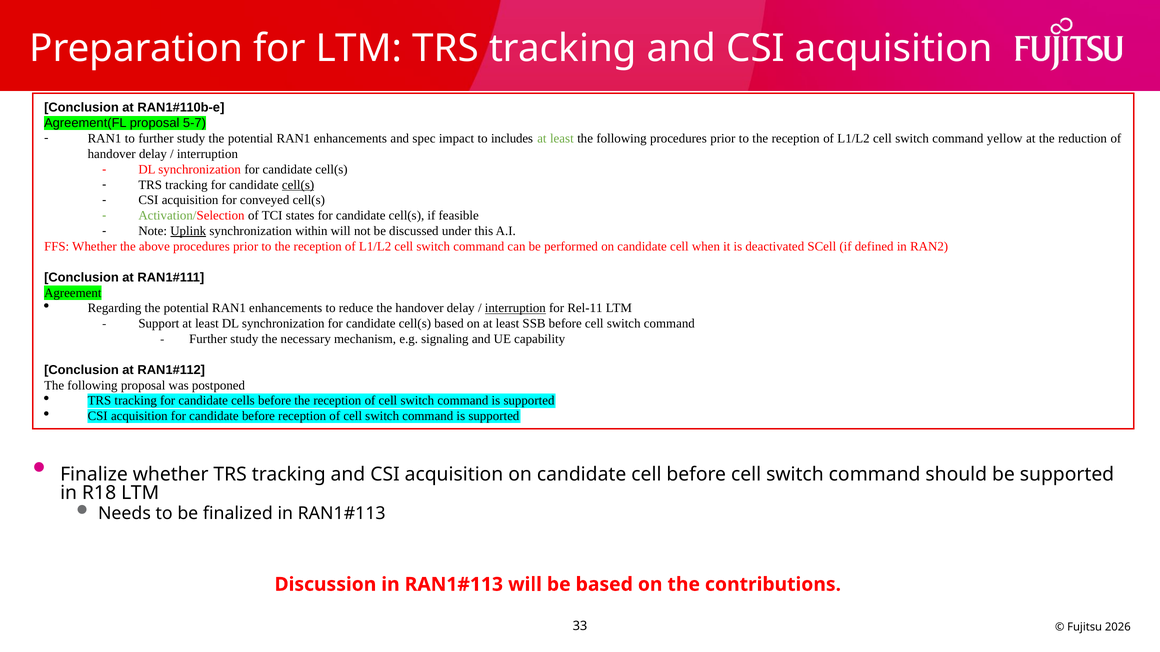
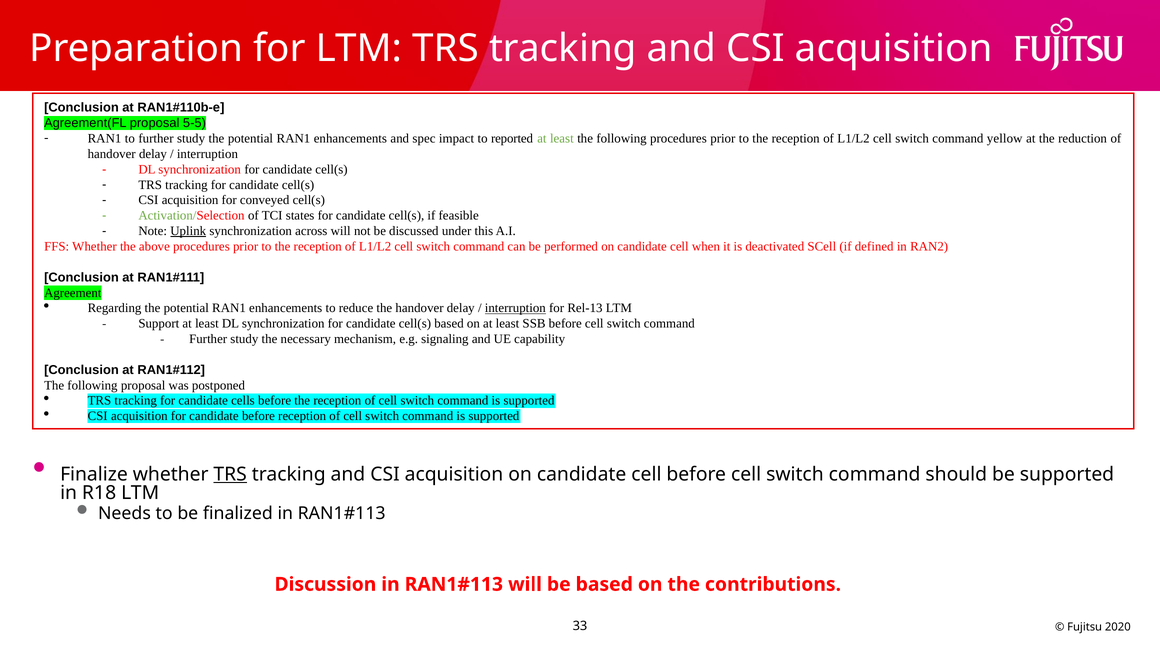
5-7: 5-7 -> 5-5
includes: includes -> reported
cell(s at (298, 185) underline: present -> none
within: within -> across
Rel-11: Rel-11 -> Rel-13
TRS at (230, 475) underline: none -> present
2026: 2026 -> 2020
